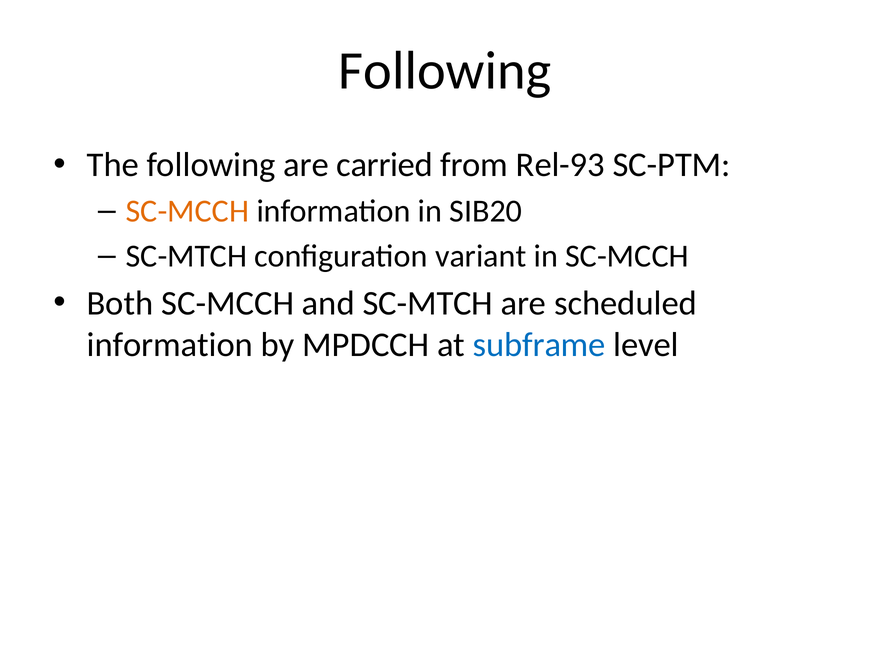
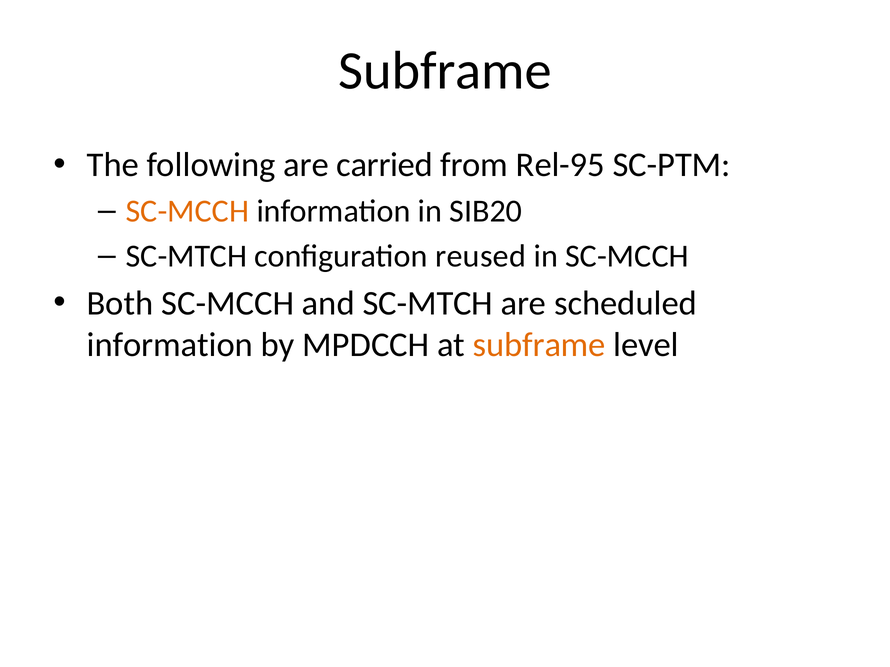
Following at (445, 71): Following -> Subframe
Rel-93: Rel-93 -> Rel-95
variant: variant -> reused
subframe at (539, 345) colour: blue -> orange
